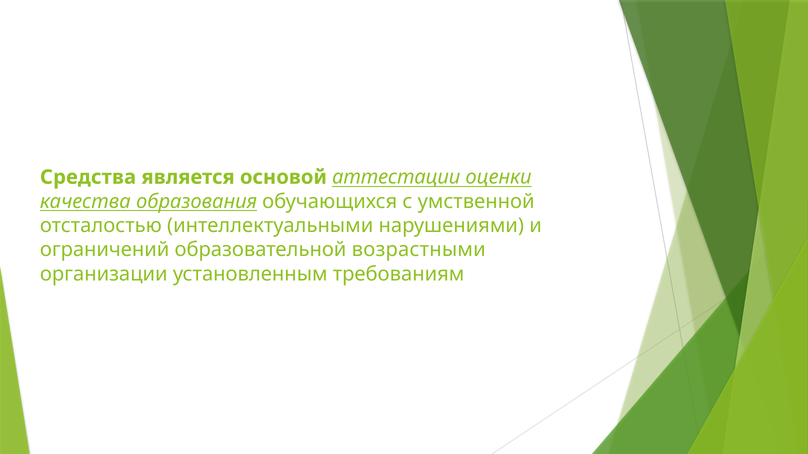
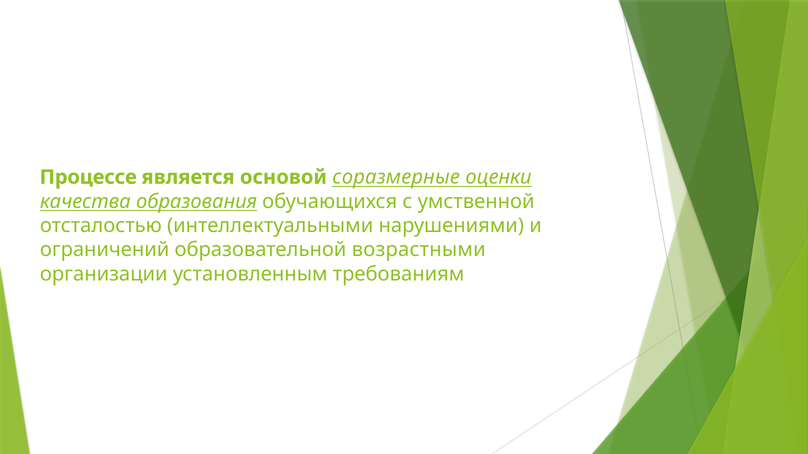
Средства: Средства -> Процессе
аттестации: аттестации -> соразмерные
